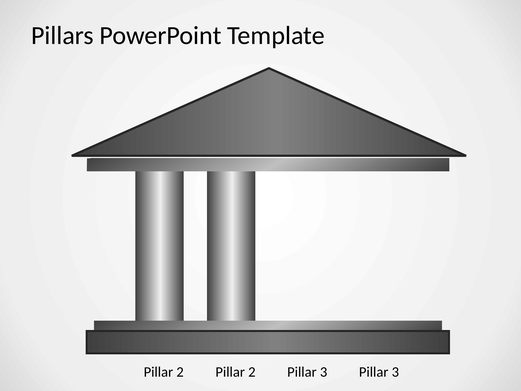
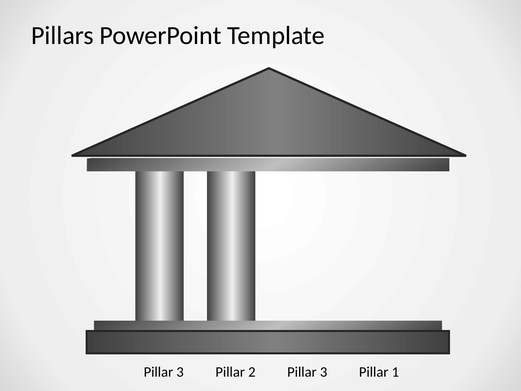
2 at (180, 372): 2 -> 3
3 Pillar 3: 3 -> 1
